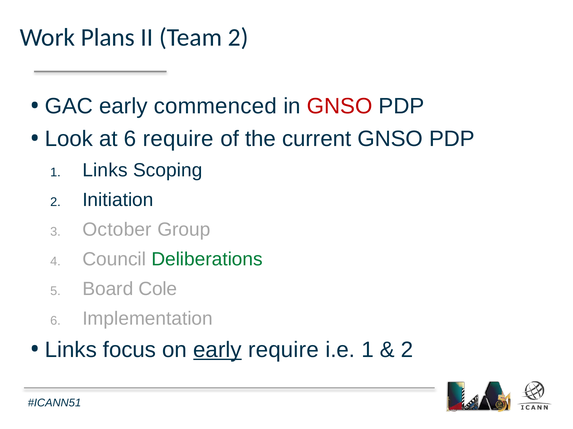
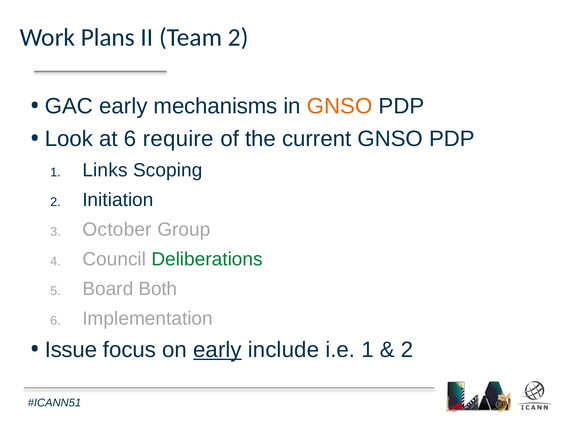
commenced: commenced -> mechanisms
GNSO at (340, 106) colour: red -> orange
Cole: Cole -> Both
Links at (71, 350): Links -> Issue
early require: require -> include
